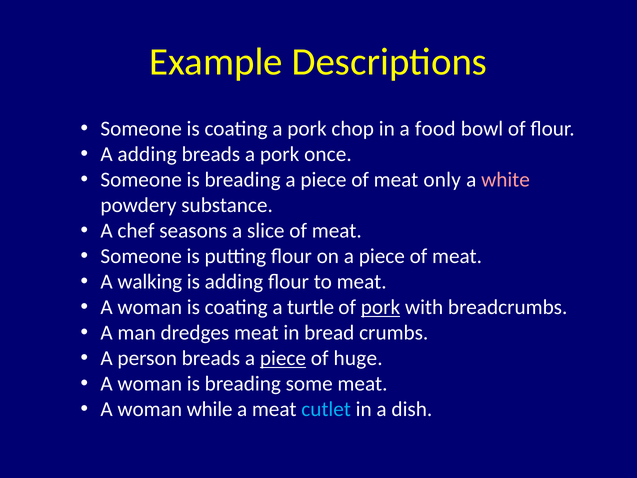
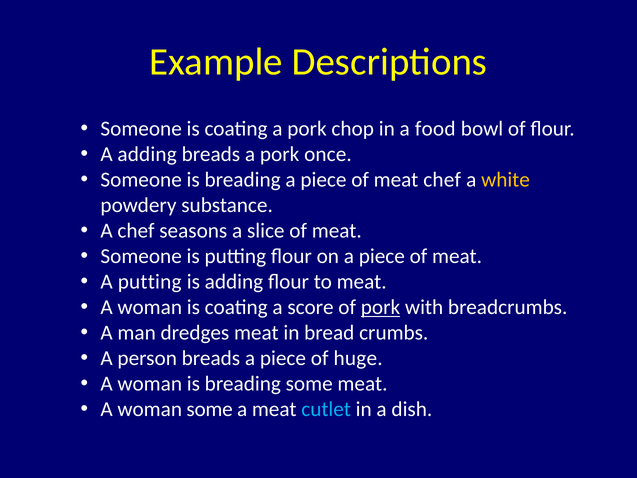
meat only: only -> chef
white colour: pink -> yellow
A walking: walking -> putting
turtle: turtle -> score
piece at (283, 358) underline: present -> none
woman while: while -> some
